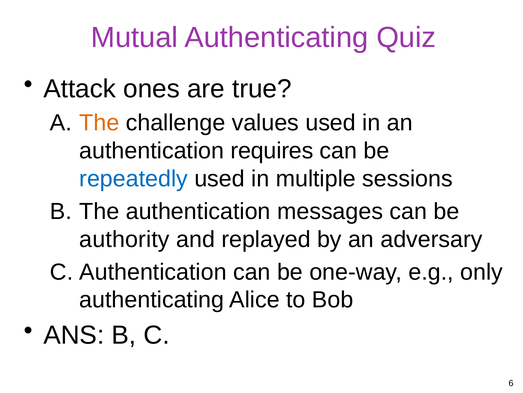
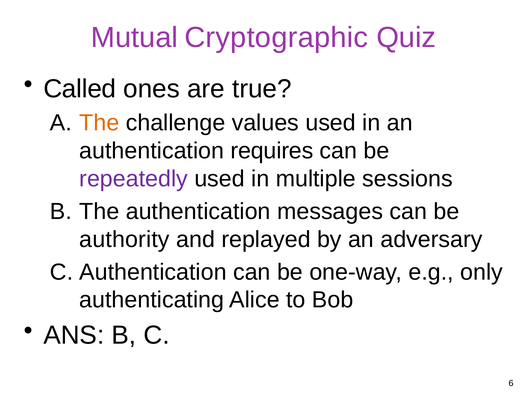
Mutual Authenticating: Authenticating -> Cryptographic
Attack: Attack -> Called
repeatedly colour: blue -> purple
